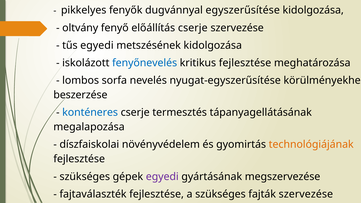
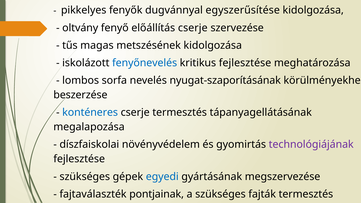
tűs egyedi: egyedi -> magas
nyugat-egyszerűsítése: nyugat-egyszerűsítése -> nyugat-szaporításának
technológiájának colour: orange -> purple
egyedi at (162, 177) colour: purple -> blue
fajtaválaszték fejlesztése: fejlesztése -> pontjainak
fajták szervezése: szervezése -> termesztés
